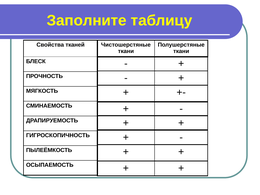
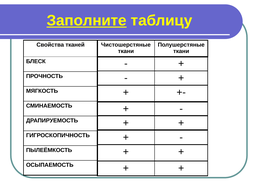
Заполните underline: none -> present
